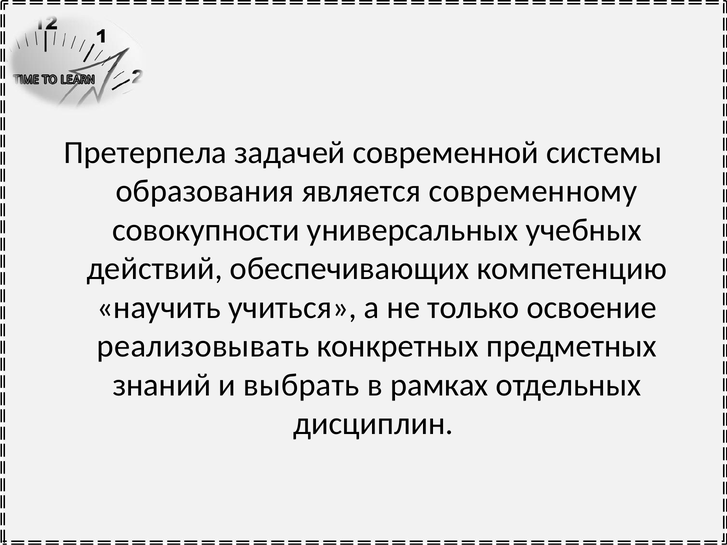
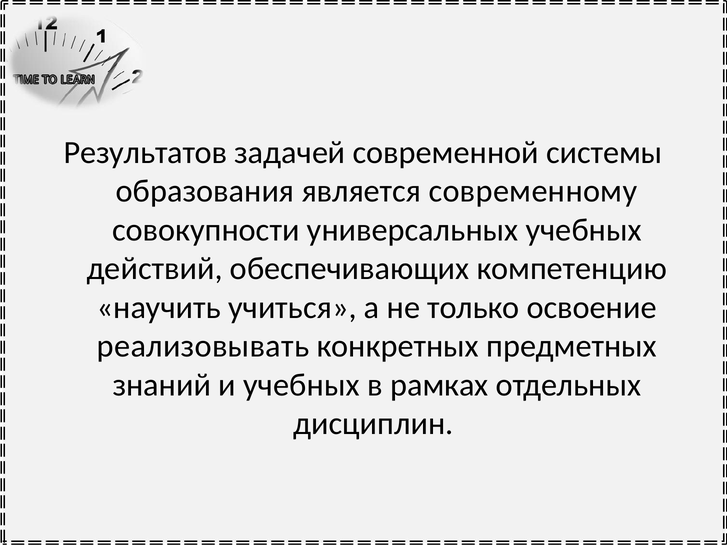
Претерпела: Претерпела -> Результатов
и выбрать: выбрать -> учебных
